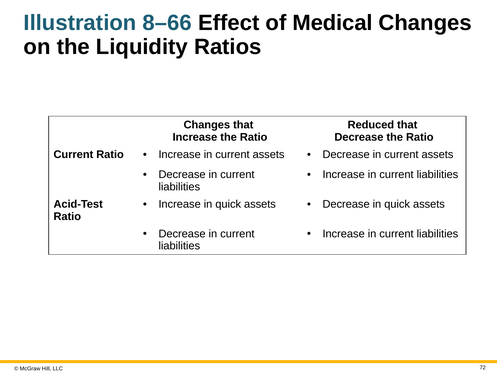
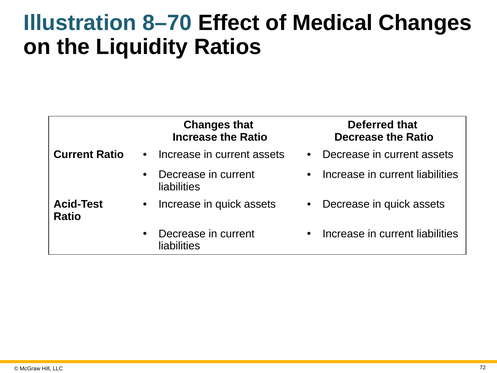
8–66: 8–66 -> 8–70
Reduced: Reduced -> Deferred
